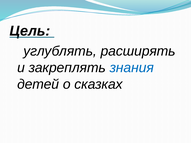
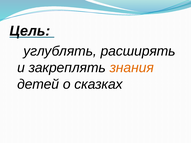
знания colour: blue -> orange
